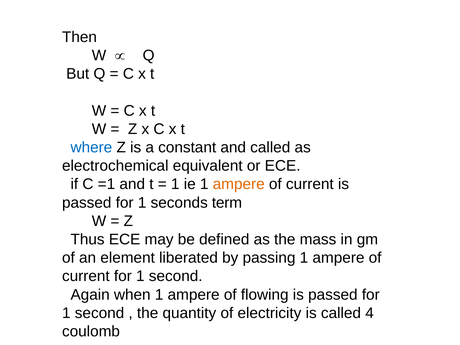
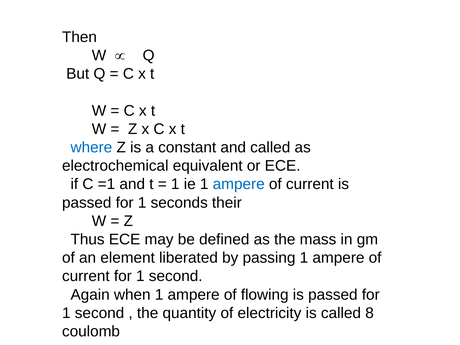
ampere at (239, 184) colour: orange -> blue
term: term -> their
4: 4 -> 8
